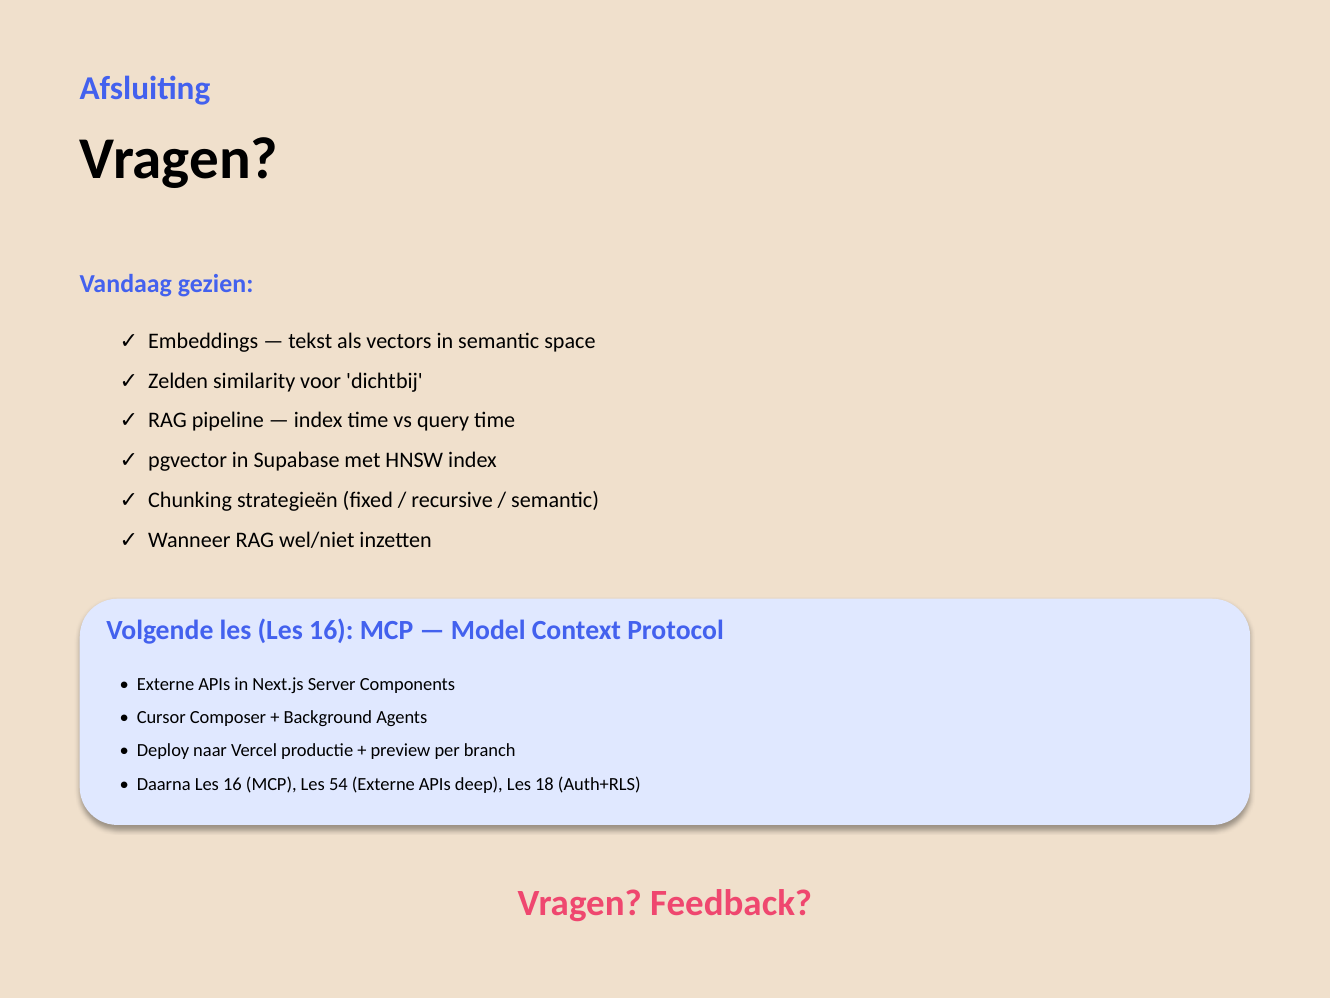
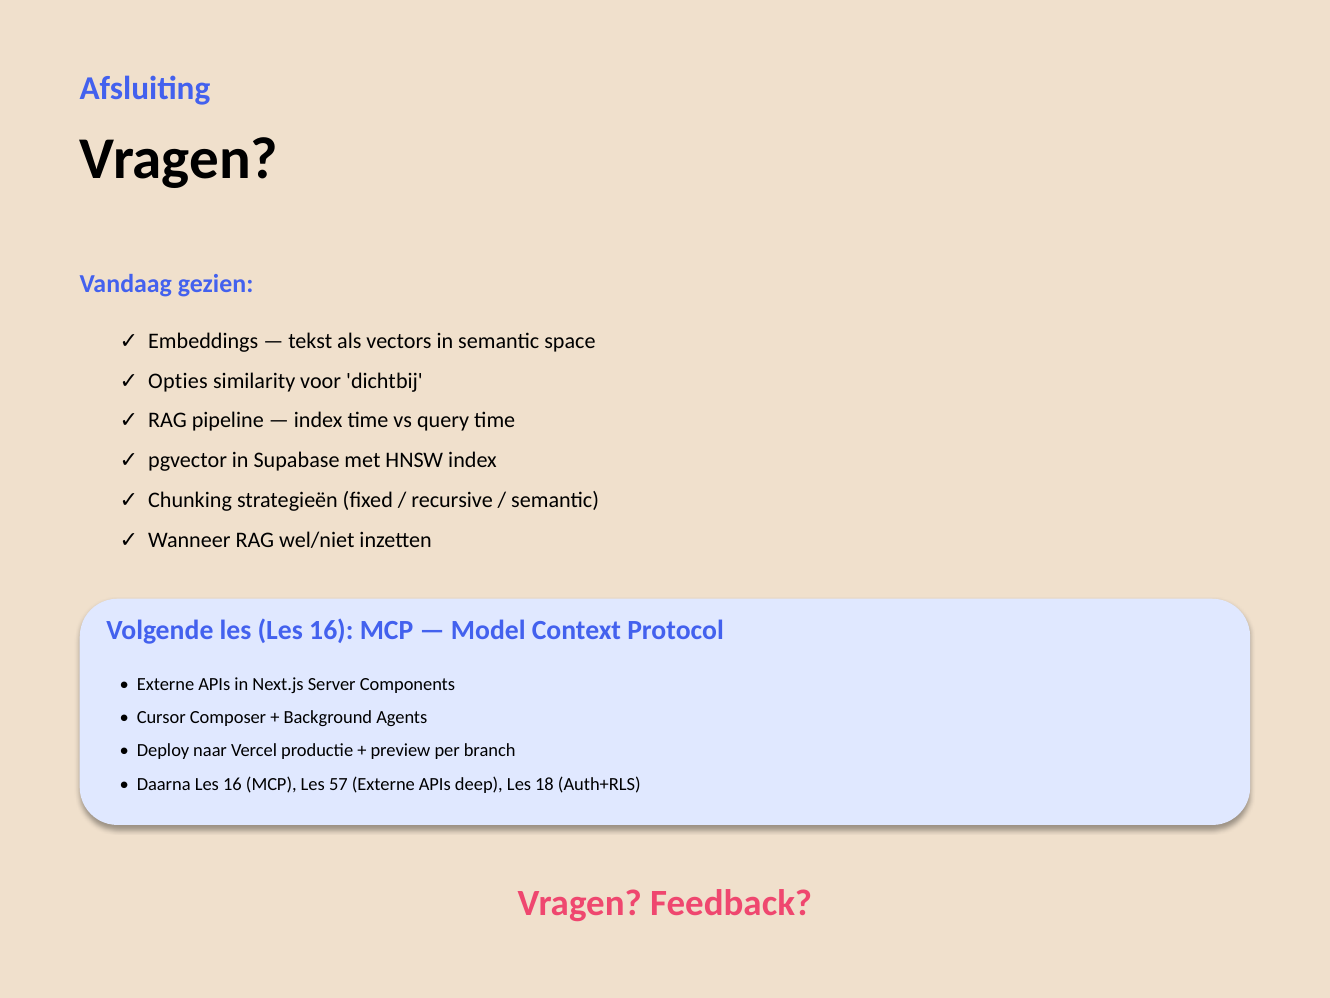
Zelden: Zelden -> Opties
54: 54 -> 57
